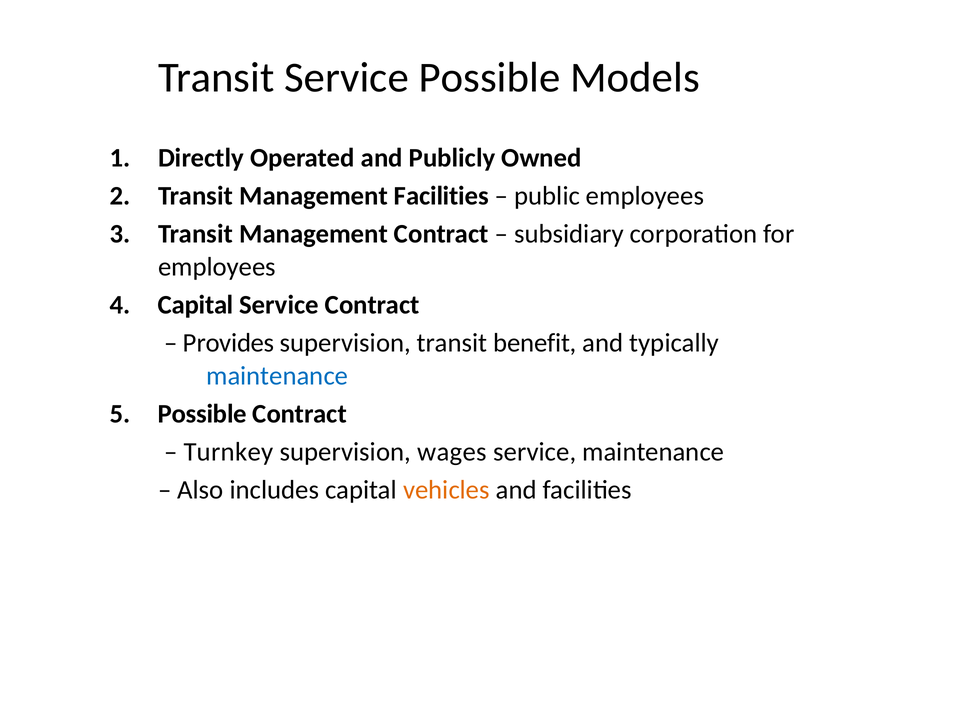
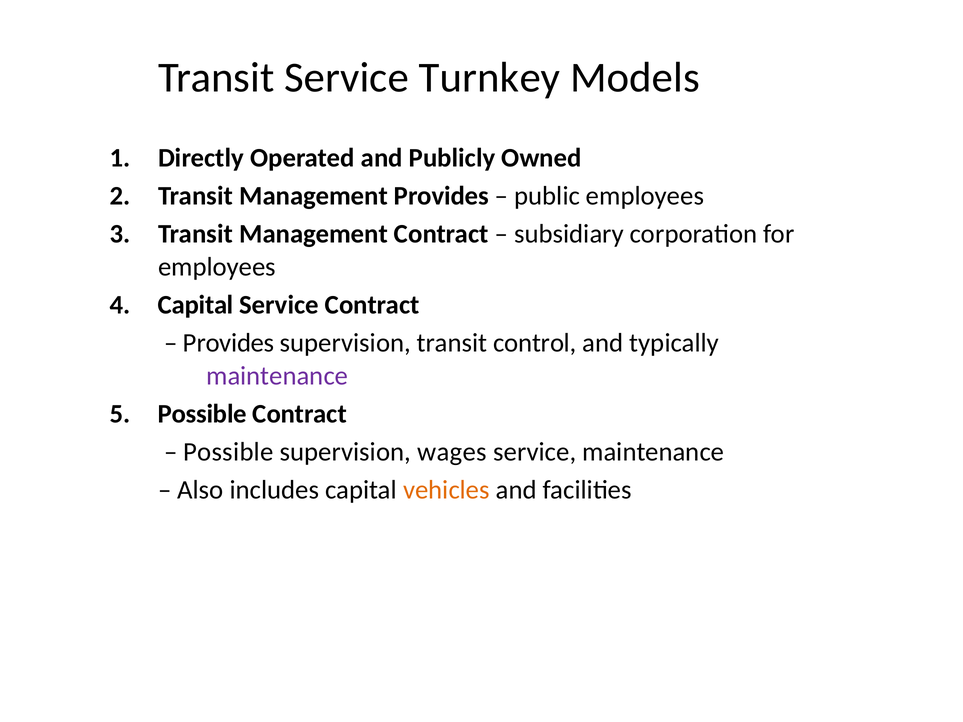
Service Possible: Possible -> Turnkey
Management Facilities: Facilities -> Provides
benefit: benefit -> control
maintenance at (277, 376) colour: blue -> purple
Turnkey at (228, 452): Turnkey -> Possible
